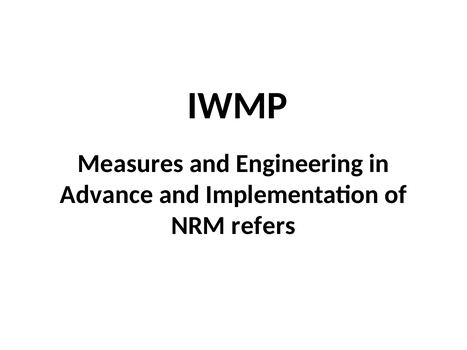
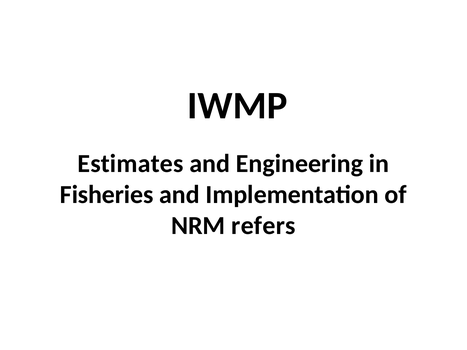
Measures: Measures -> Estimates
Advance: Advance -> Fisheries
